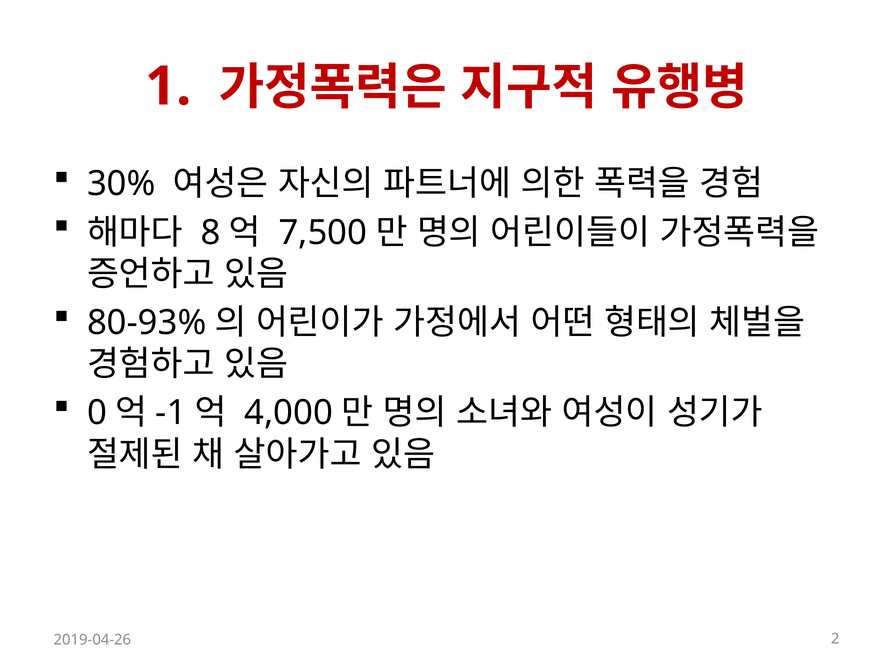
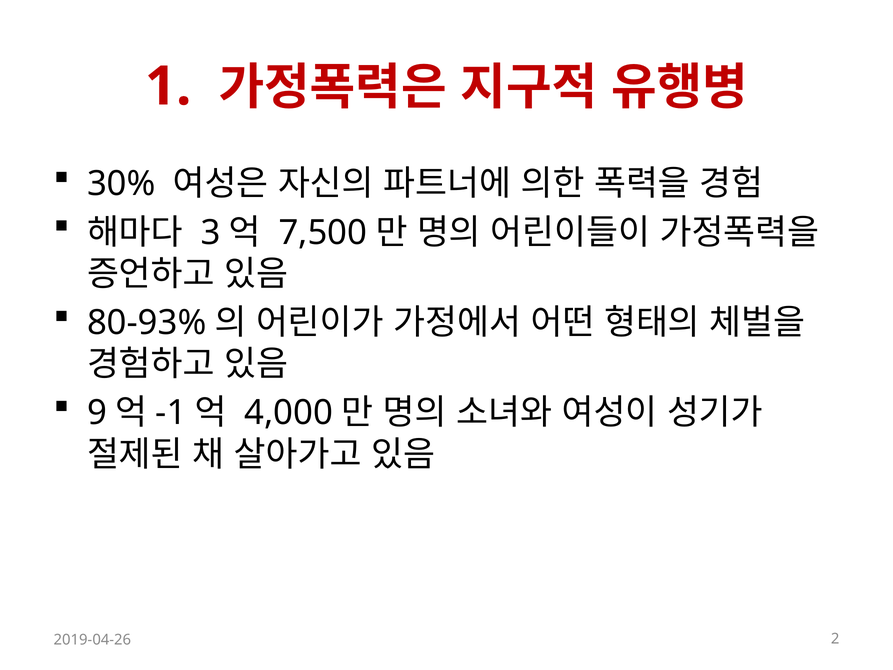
8: 8 -> 3
0: 0 -> 9
